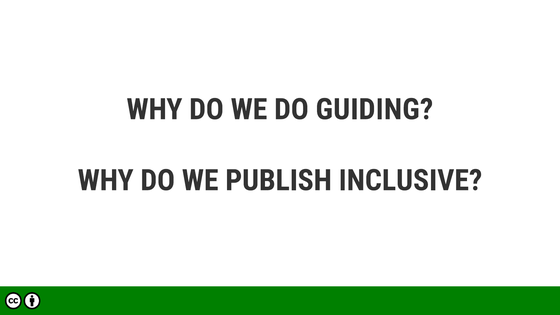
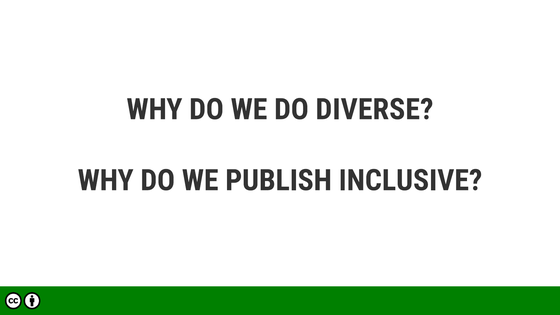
GUIDING: GUIDING -> DIVERSE
